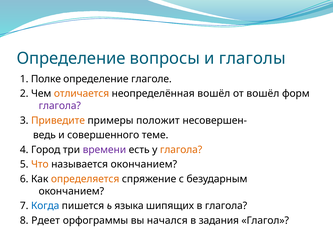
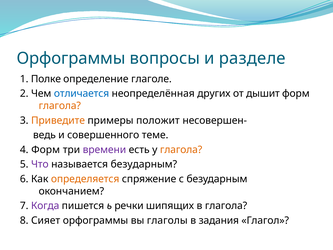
Определение at (71, 58): Определение -> Орфограммы
глаголы: глаголы -> разделе
отличается colour: orange -> blue
неопределённая вошёл: вошёл -> других
от вошёл: вошёл -> дышит
глагола at (60, 106) colour: purple -> orange
4 Город: Город -> Форм
Что colour: orange -> purple
называется окончанием: окончанием -> безударным
Когда colour: blue -> purple
языка: языка -> речки
Рдеет: Рдеет -> Сияет
начался: начался -> глаголы
